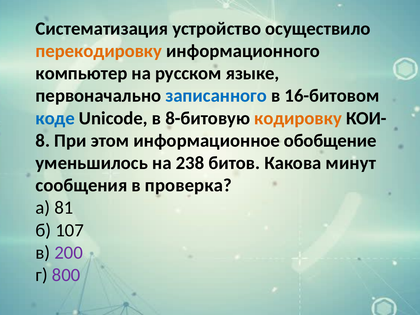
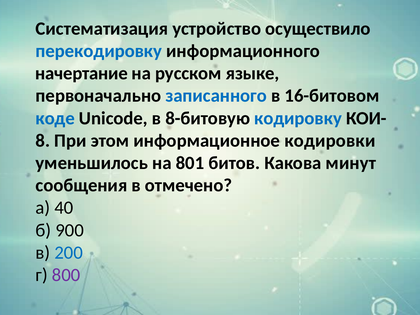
перекодировку colour: orange -> blue
компьютер: компьютер -> начертание
кодировку colour: orange -> blue
обобщение: обобщение -> кодировки
238: 238 -> 801
проверка: проверка -> отмечено
81: 81 -> 40
107: 107 -> 900
200 colour: purple -> blue
